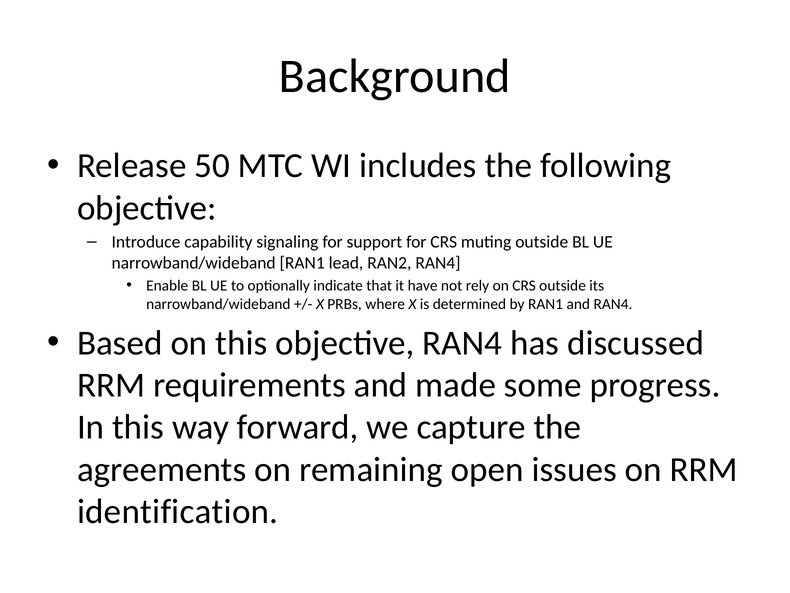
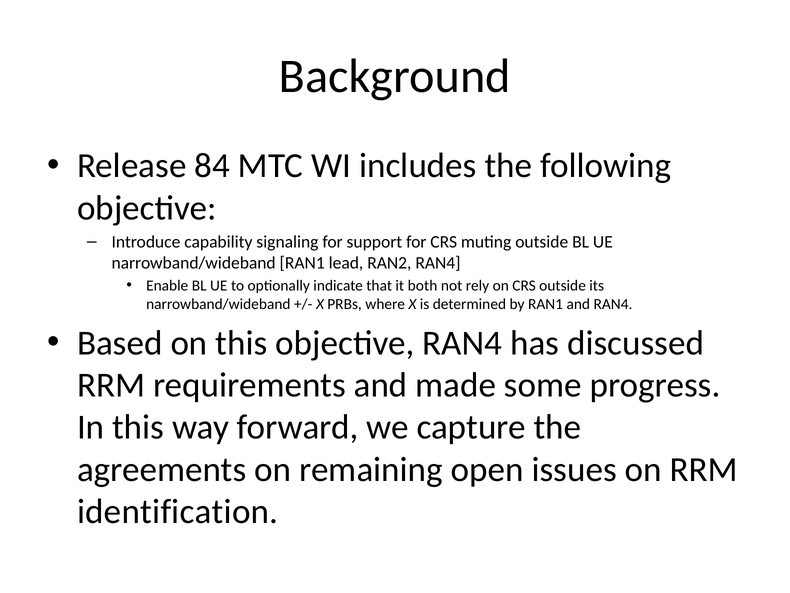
50: 50 -> 84
have: have -> both
